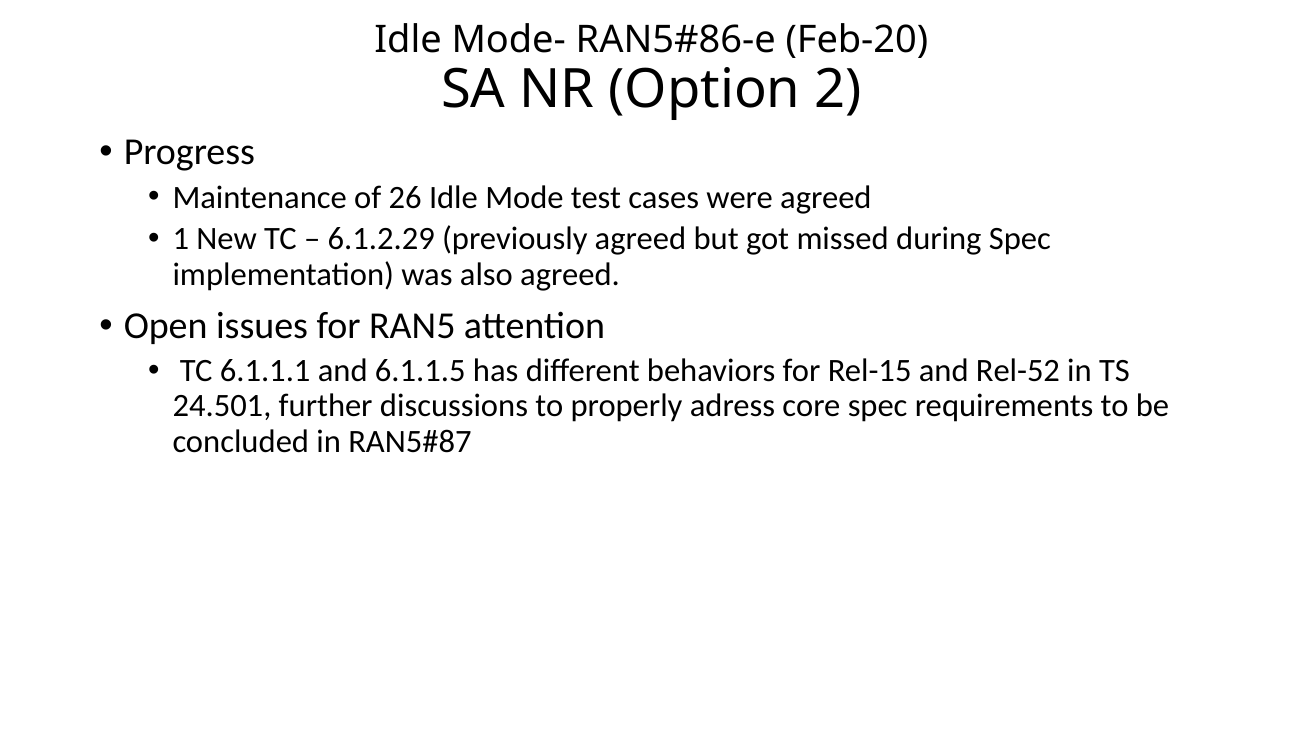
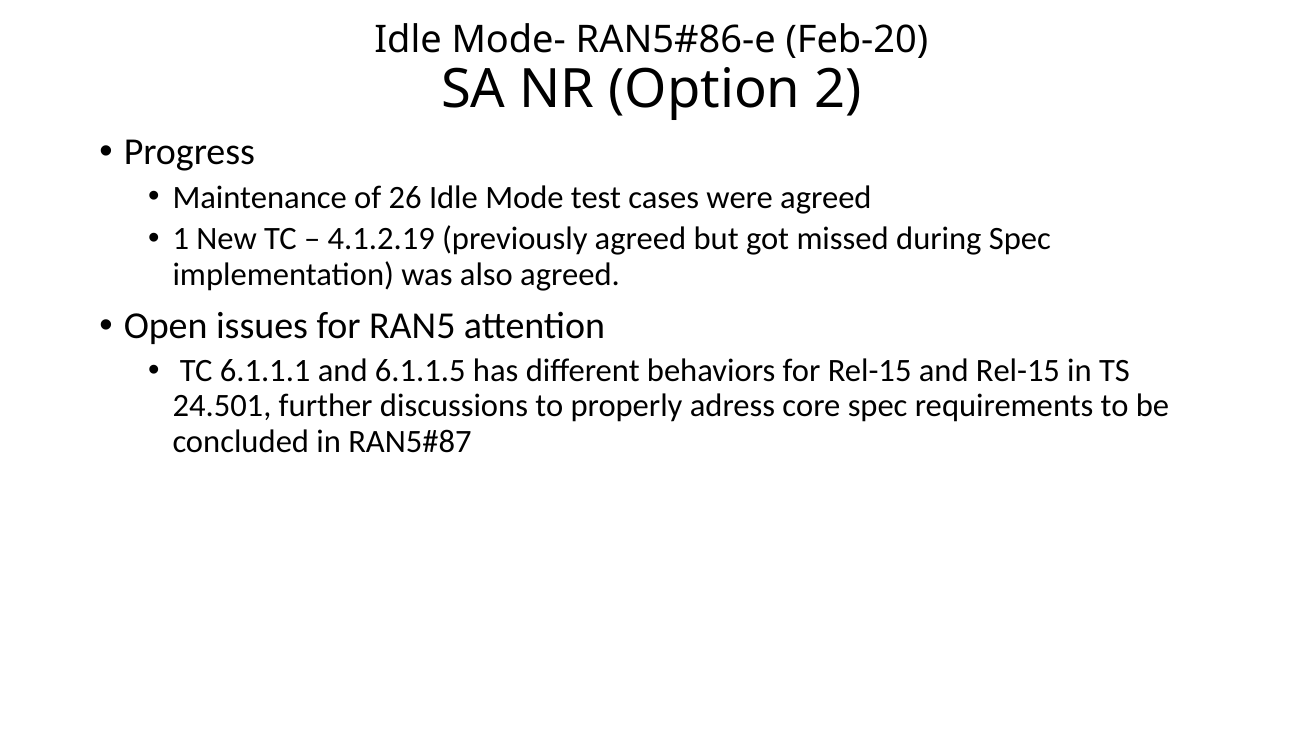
6.1.2.29: 6.1.2.29 -> 4.1.2.19
and Rel-52: Rel-52 -> Rel-15
